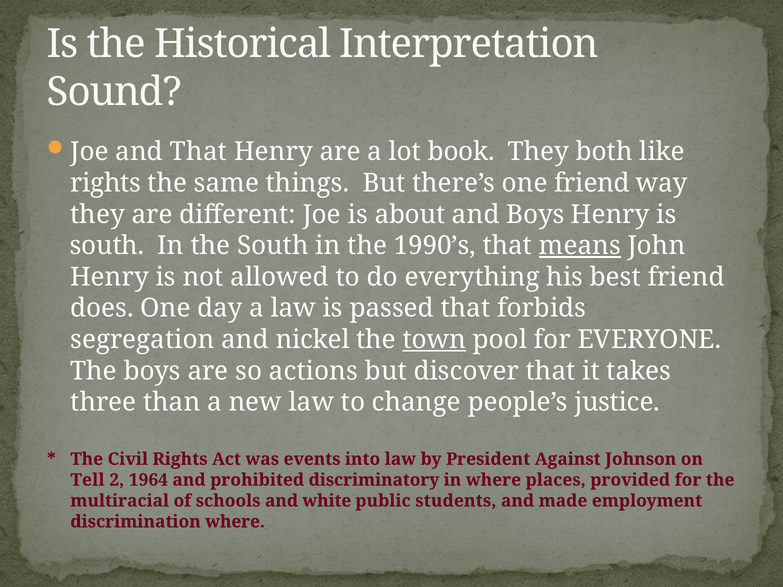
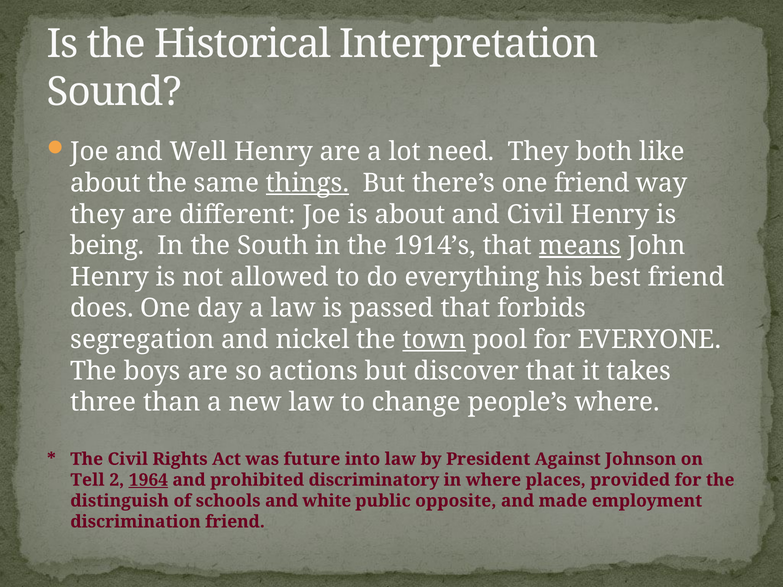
and That: That -> Well
book: book -> need
rights at (106, 183): rights -> about
things underline: none -> present
and Boys: Boys -> Civil
south at (107, 246): south -> being
1990’s: 1990’s -> 1914’s
people’s justice: justice -> where
events: events -> future
1964 underline: none -> present
multiracial: multiracial -> distinguish
students: students -> opposite
discrimination where: where -> friend
